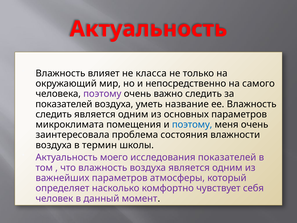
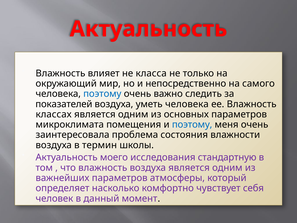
поэтому at (102, 94) colour: purple -> blue
уметь название: название -> человека
следить at (54, 114): следить -> классах
исследования показателей: показателей -> стандартную
